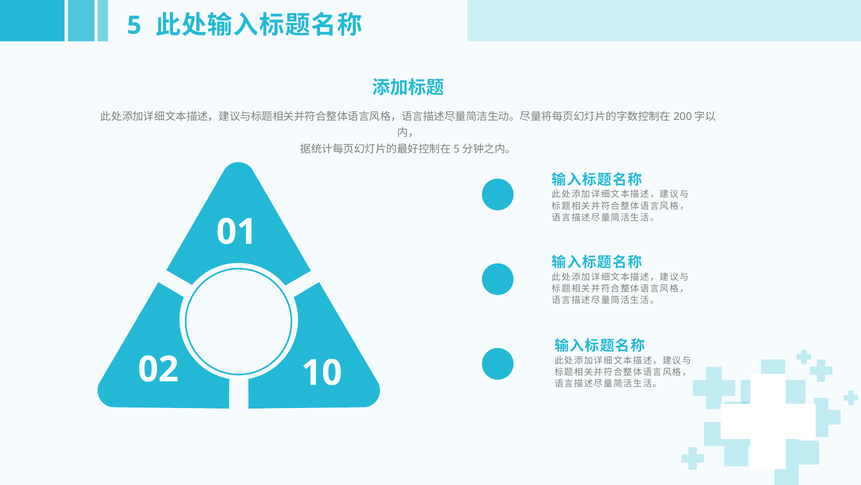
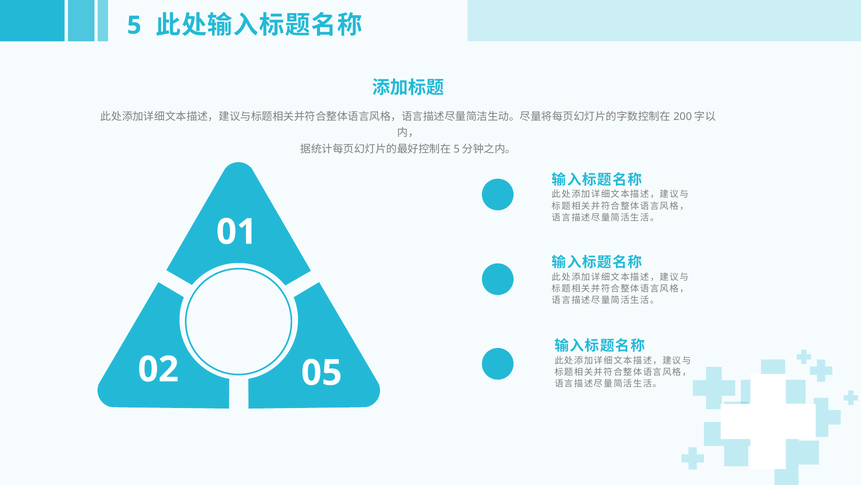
10: 10 -> 05
